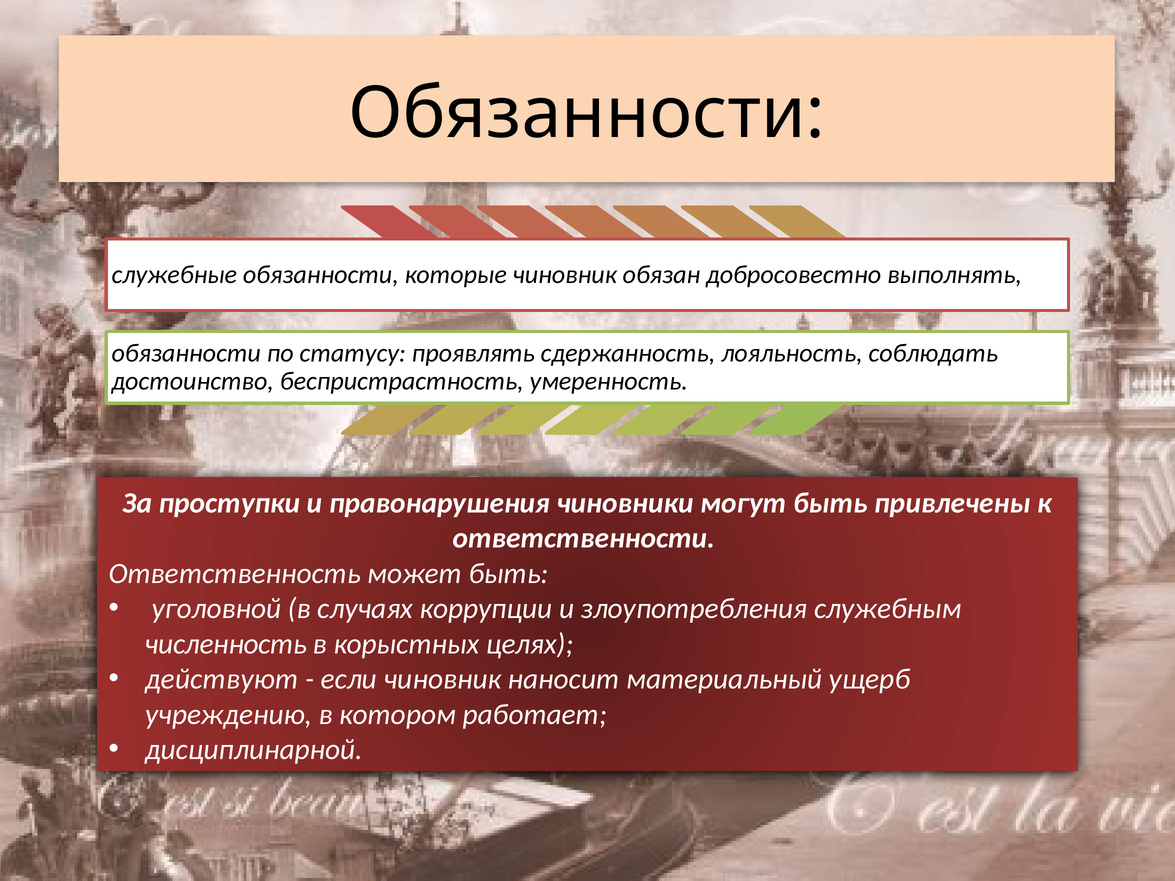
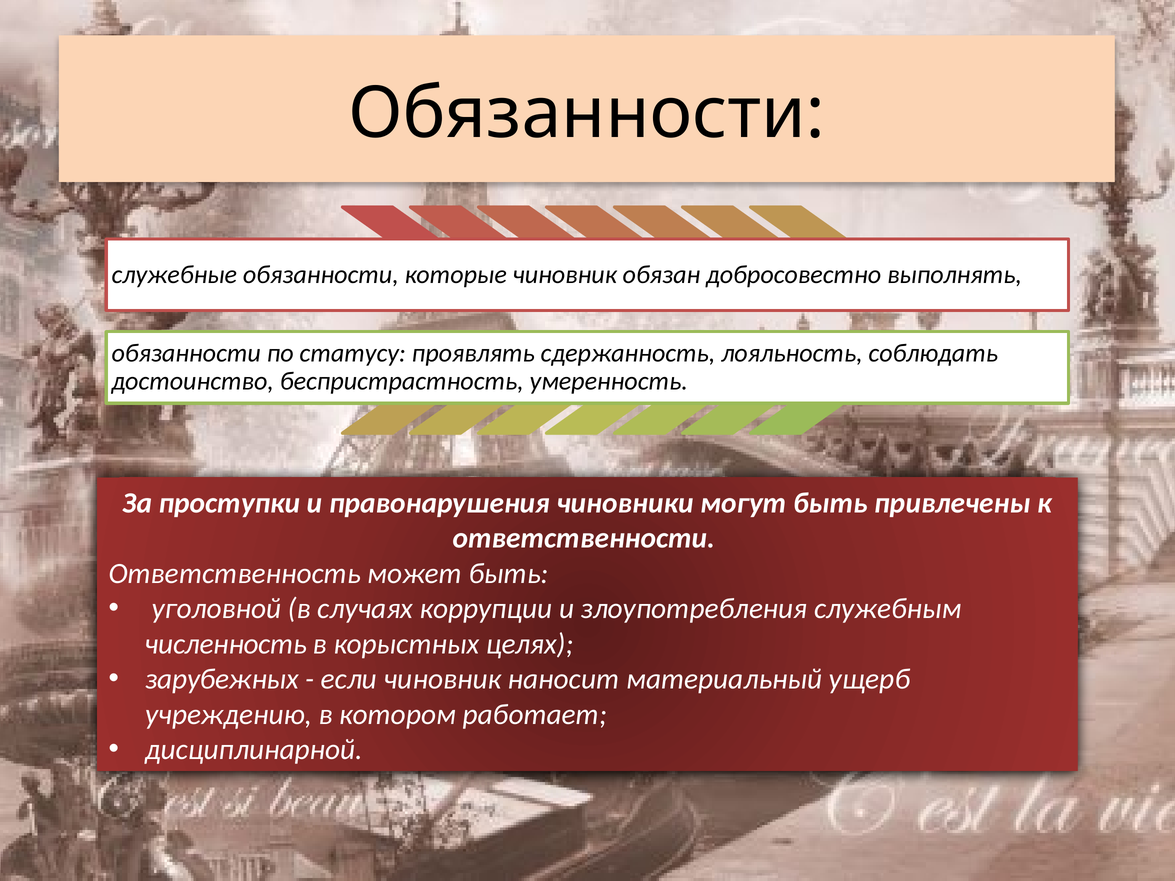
действуют: действуют -> зарубежных
